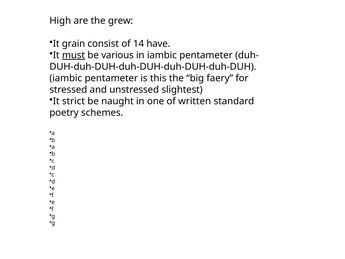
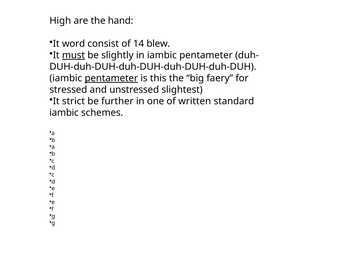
grew: grew -> hand
grain: grain -> word
have: have -> blew
various: various -> slightly
pentameter at (111, 78) underline: none -> present
naught: naught -> further
poetry at (64, 113): poetry -> iambic
